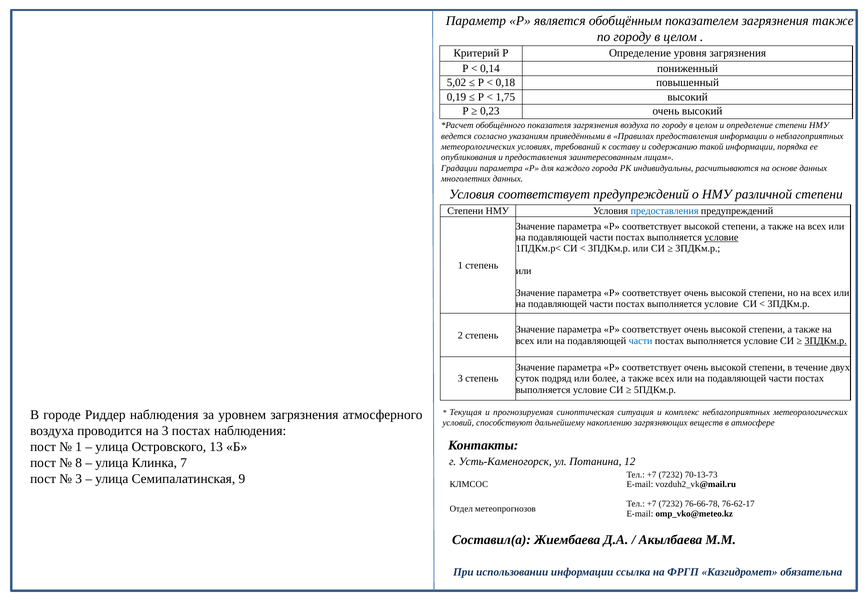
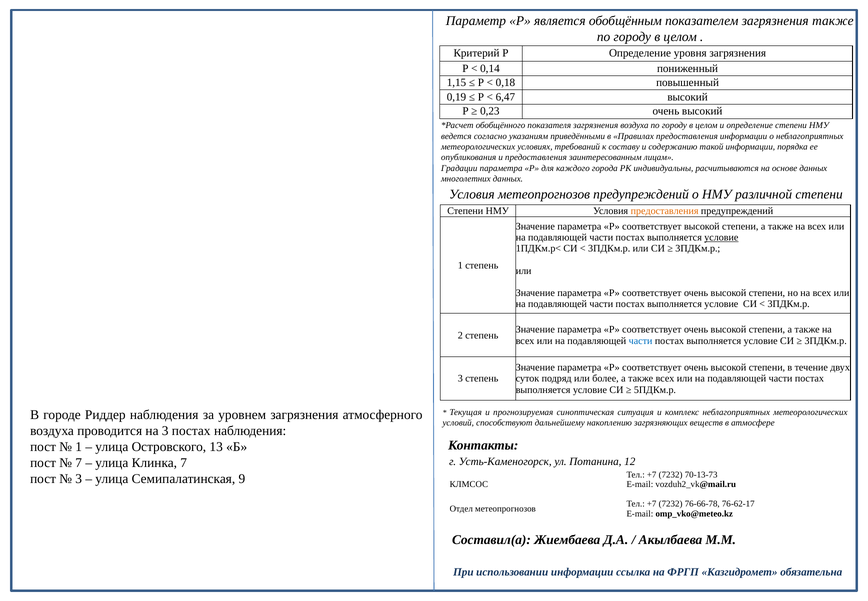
5,02: 5,02 -> 1,15
1,75: 1,75 -> 6,47
Условия соответствует: соответствует -> метеопрогнозов
предоставления at (665, 211) colour: blue -> orange
3ПДКм.р at (826, 341) underline: present -> none
8 at (79, 463): 8 -> 7
